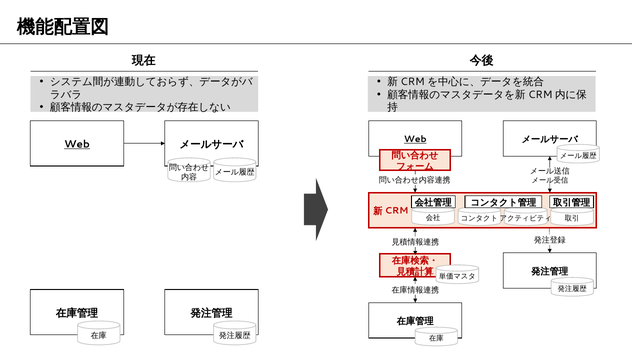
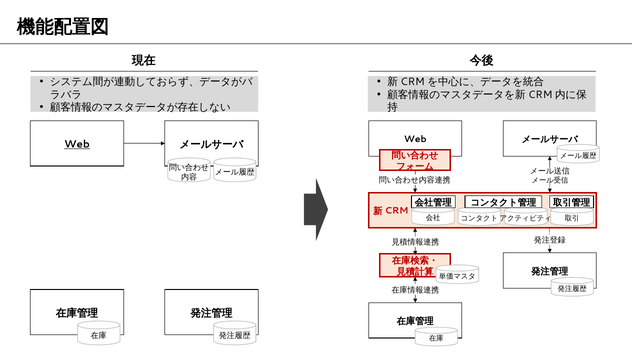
Web at (415, 139) underline: present -> none
